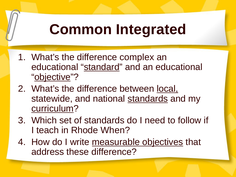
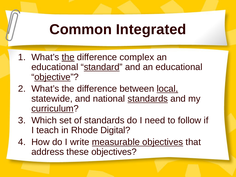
the at (68, 57) underline: none -> present
When: When -> Digital
these difference: difference -> objectives
